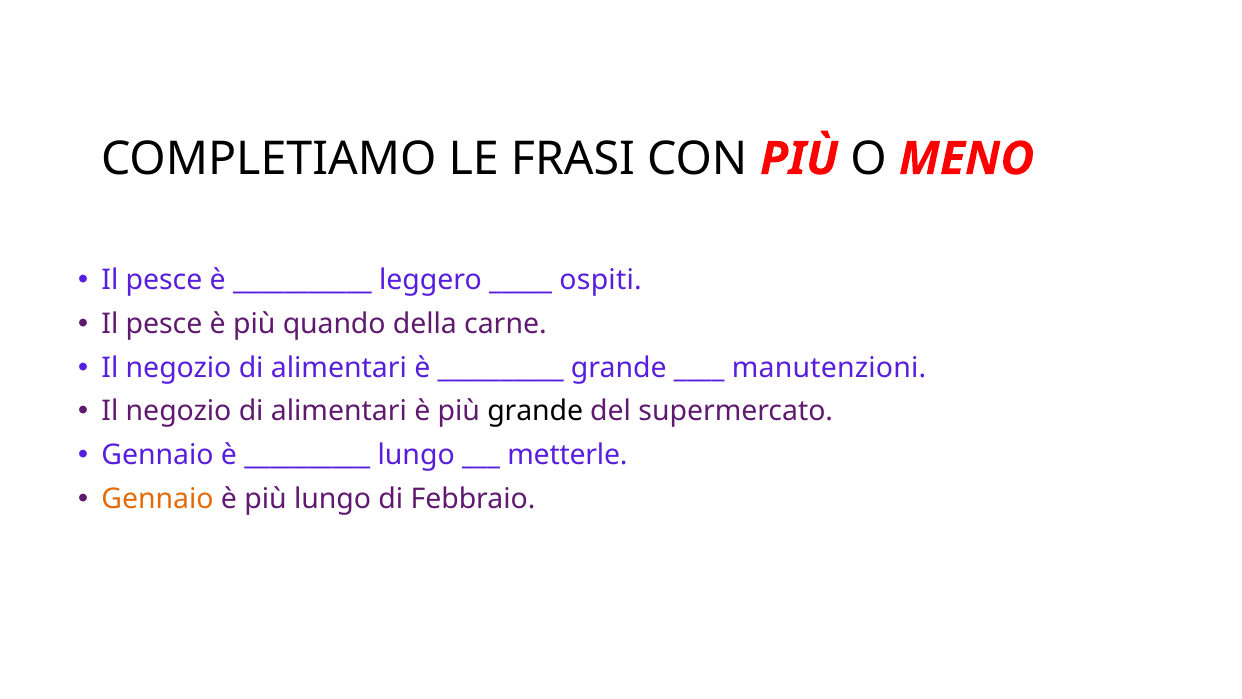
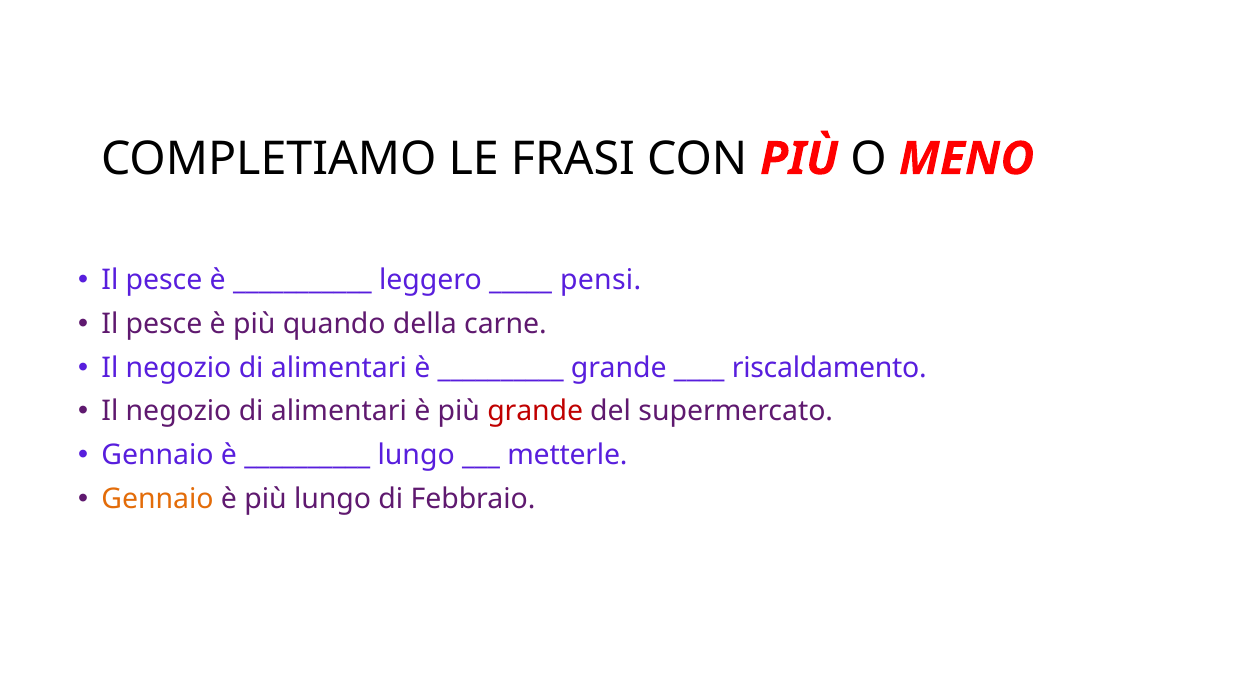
ospiti: ospiti -> pensi
manutenzioni: manutenzioni -> riscaldamento
grande at (535, 411) colour: black -> red
